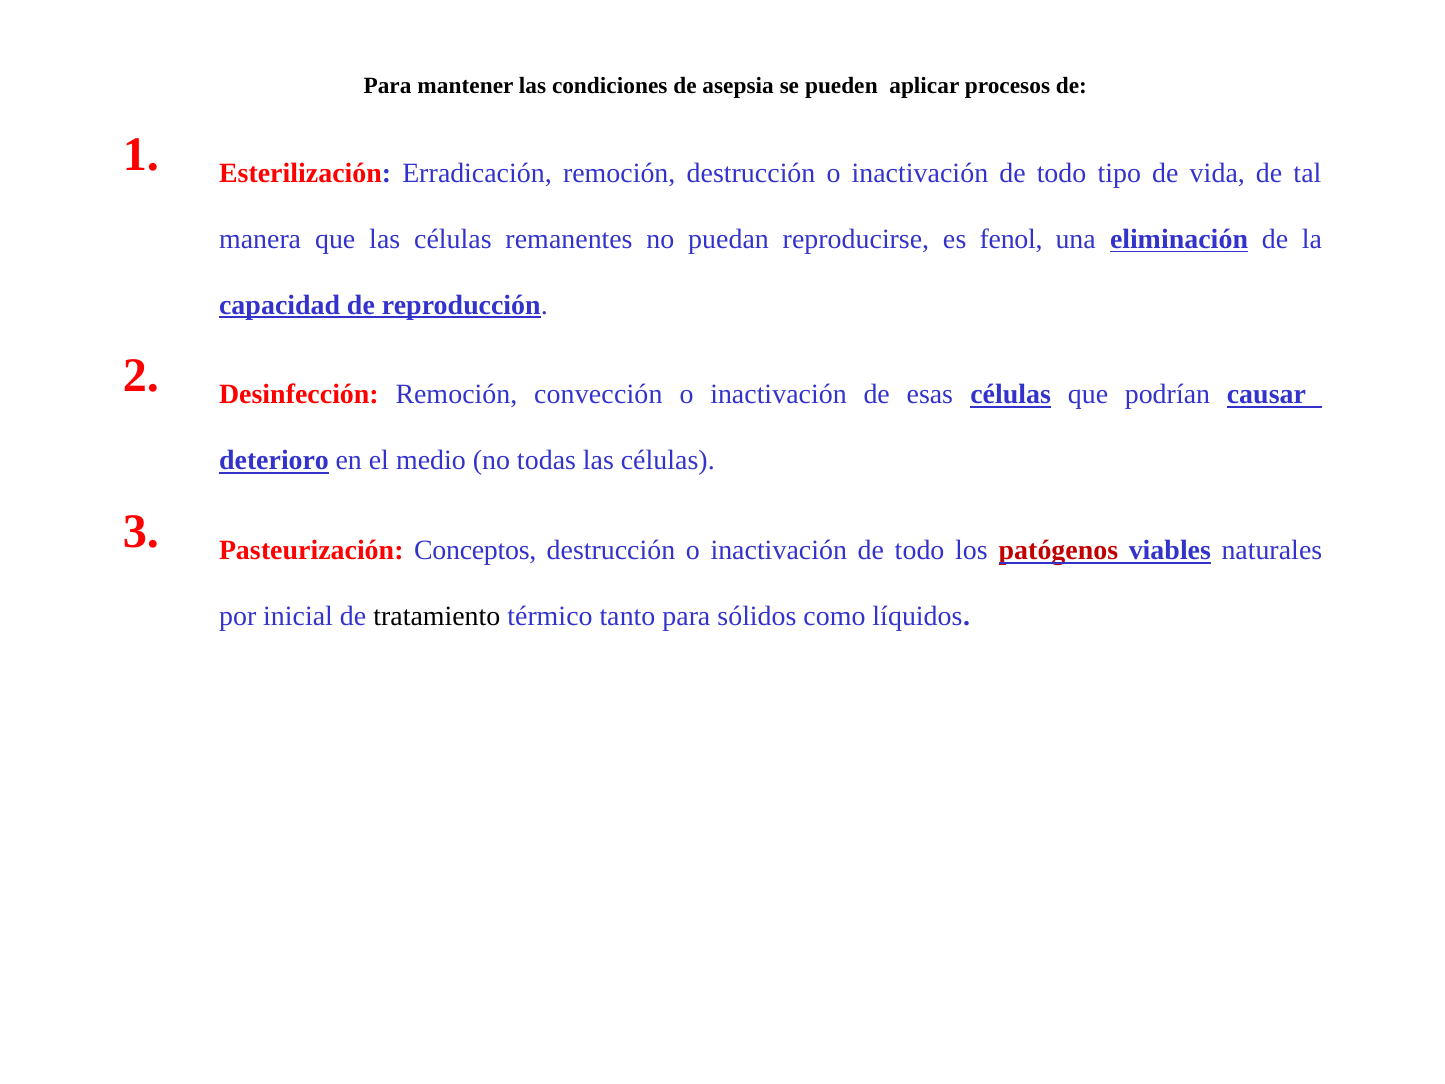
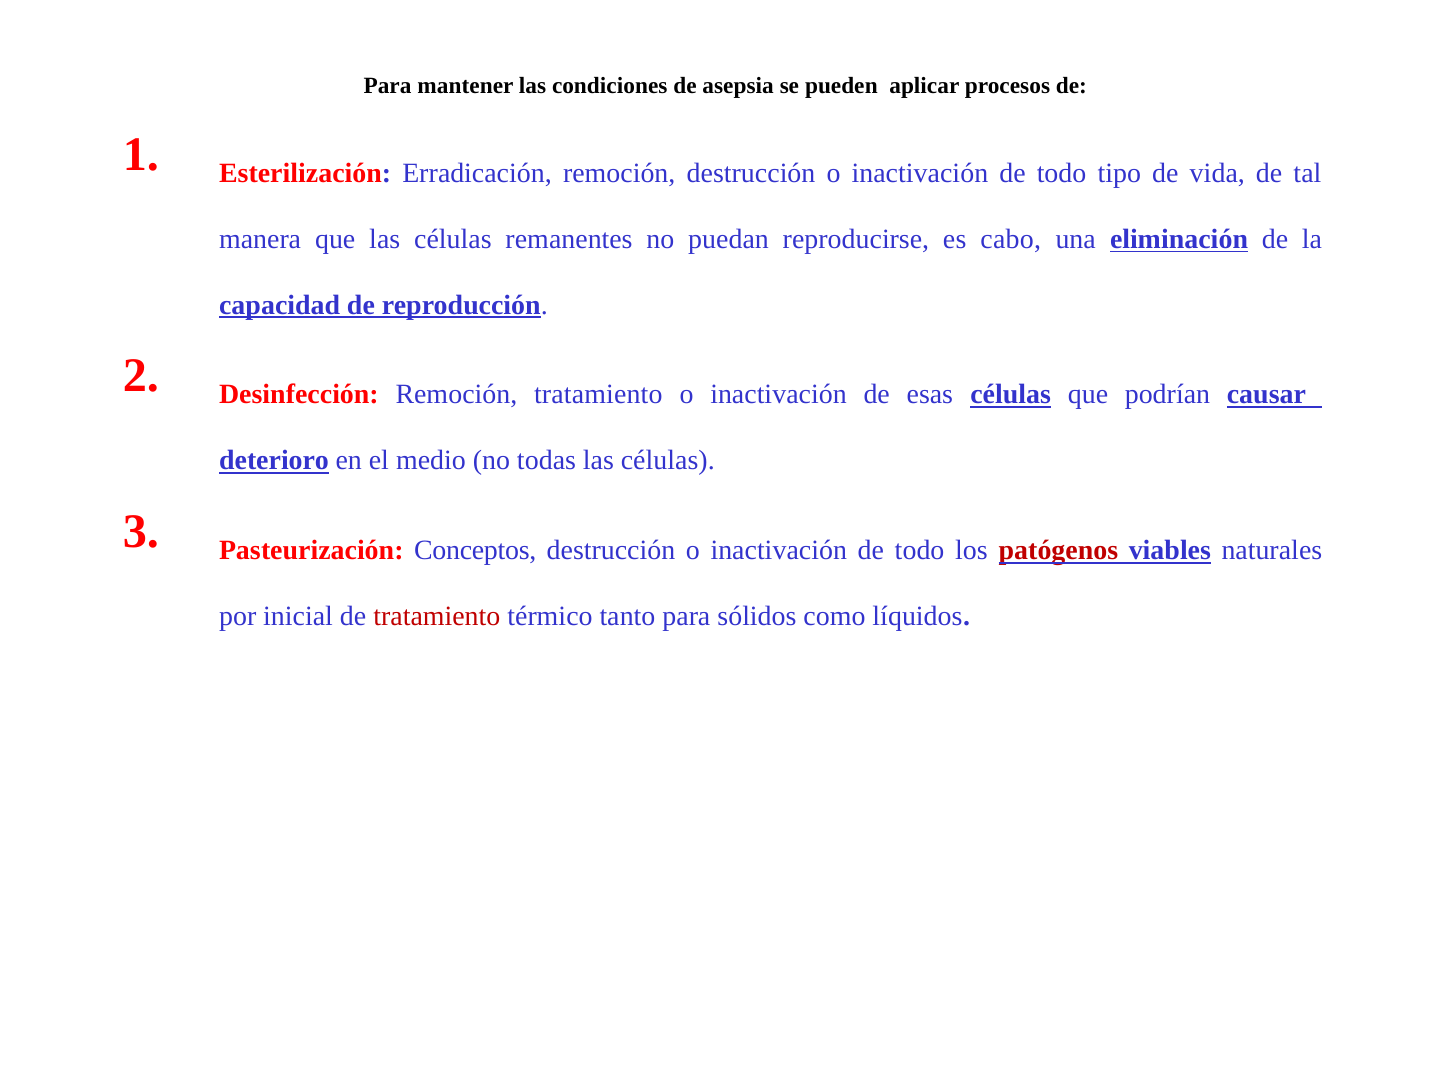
fenol: fenol -> cabo
Remoción convección: convección -> tratamiento
tratamiento at (437, 616) colour: black -> red
